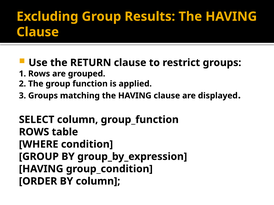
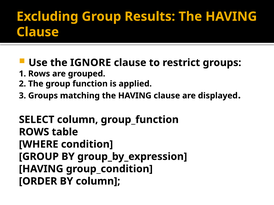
RETURN: RETURN -> IGNORE
